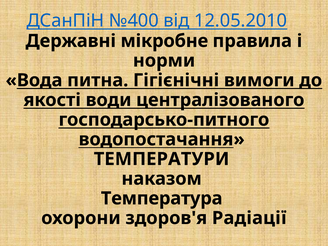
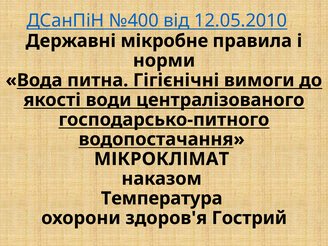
ТЕМПЕРАТУРИ: ТЕМПЕРАТУРИ -> МІКРОКЛІМАТ
Радіації: Радіації -> Гострий
